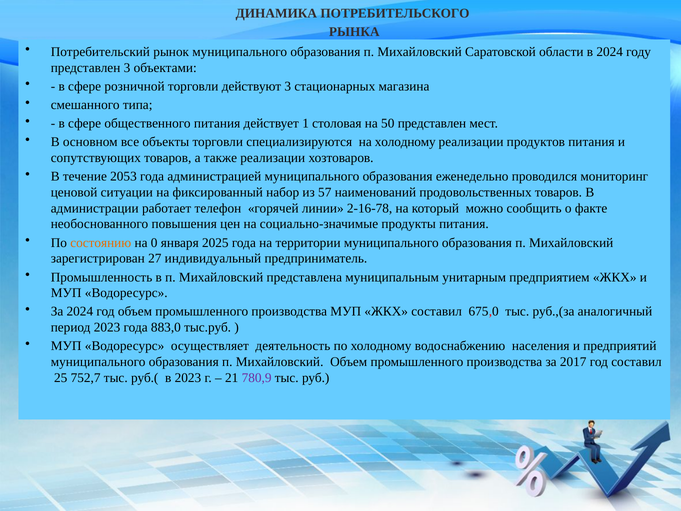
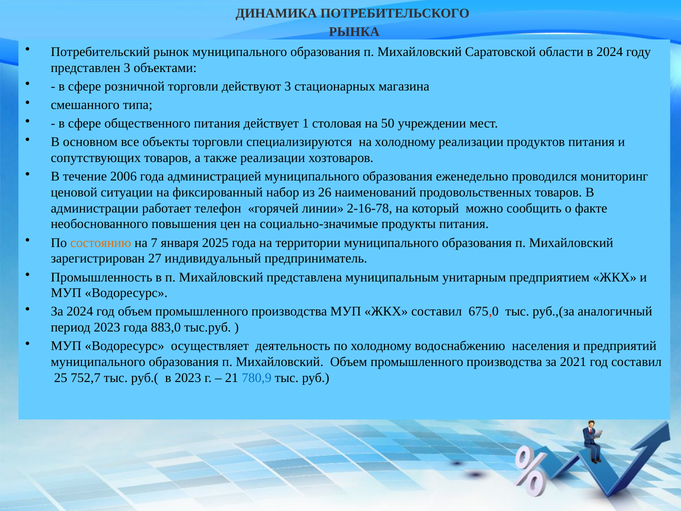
50 представлен: представлен -> учреждении
2053: 2053 -> 2006
57: 57 -> 26
0: 0 -> 7
2017: 2017 -> 2021
780,9 colour: purple -> blue
